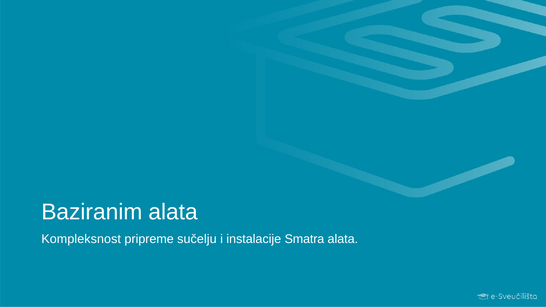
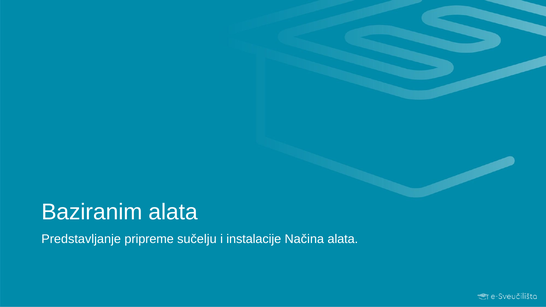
Kompleksnost: Kompleksnost -> Predstavljanje
Smatra: Smatra -> Načina
